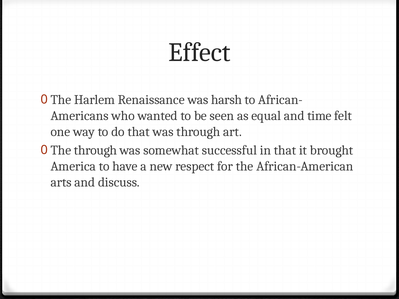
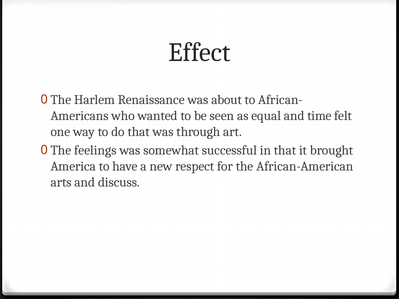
harsh: harsh -> about
The through: through -> feelings
